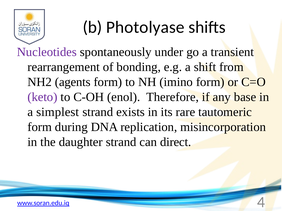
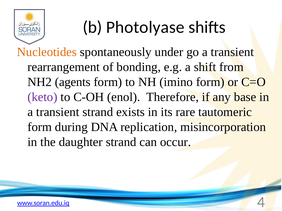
Nucleotides colour: purple -> orange
simplest at (58, 112): simplest -> transient
direct: direct -> occur
